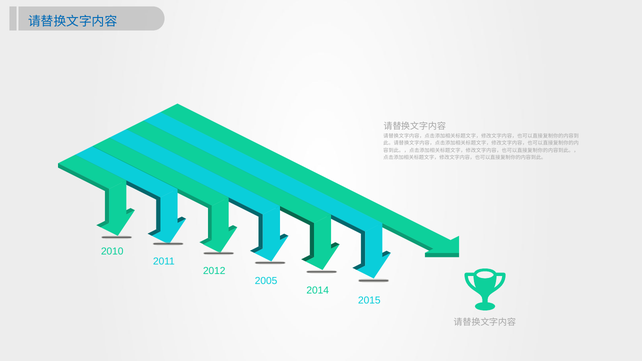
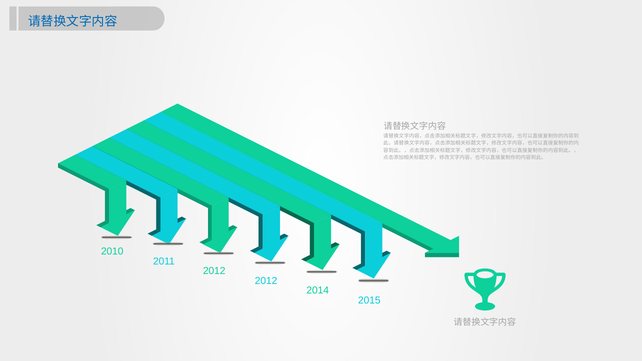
2005 at (266, 281): 2005 -> 2012
